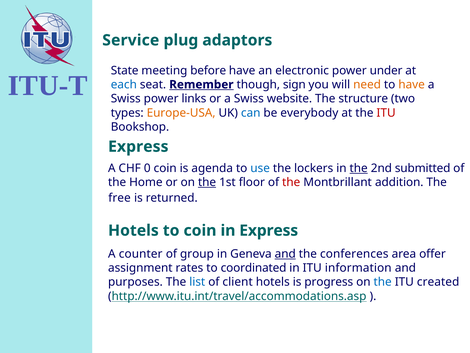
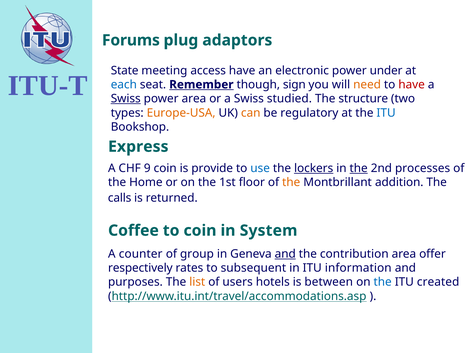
Service: Service -> Forums
before: before -> access
have at (412, 84) colour: orange -> red
Swiss at (126, 99) underline: none -> present
power links: links -> area
website: website -> studied
can colour: blue -> orange
everybody: everybody -> regulatory
ITU at (386, 113) colour: red -> blue
0: 0 -> 9
agenda: agenda -> provide
lockers underline: none -> present
submitted: submitted -> processes
the at (207, 182) underline: present -> none
the at (291, 182) colour: red -> orange
free: free -> calls
Hotels at (133, 230): Hotels -> Coffee
in Express: Express -> System
conferences: conferences -> contribution
assignment: assignment -> respectively
coordinated: coordinated -> subsequent
list colour: blue -> orange
client: client -> users
progress: progress -> between
